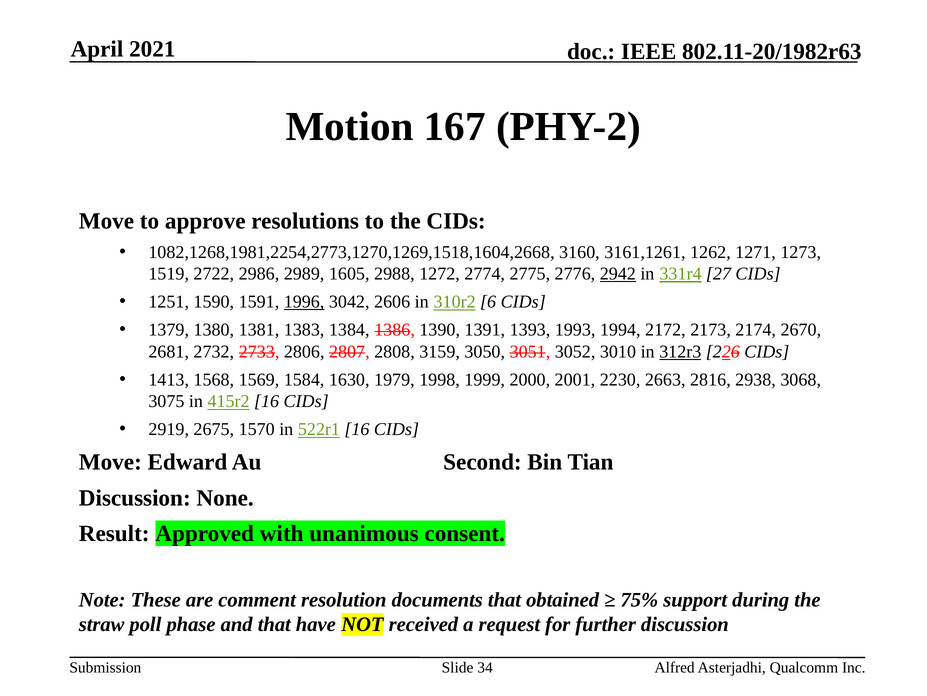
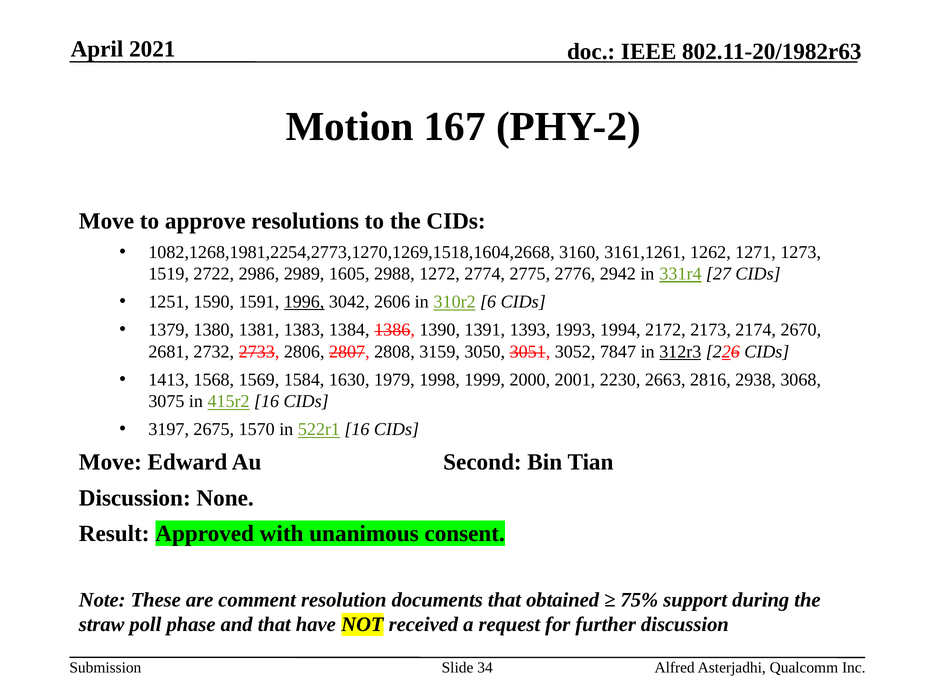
2942 underline: present -> none
3010: 3010 -> 7847
2919: 2919 -> 3197
